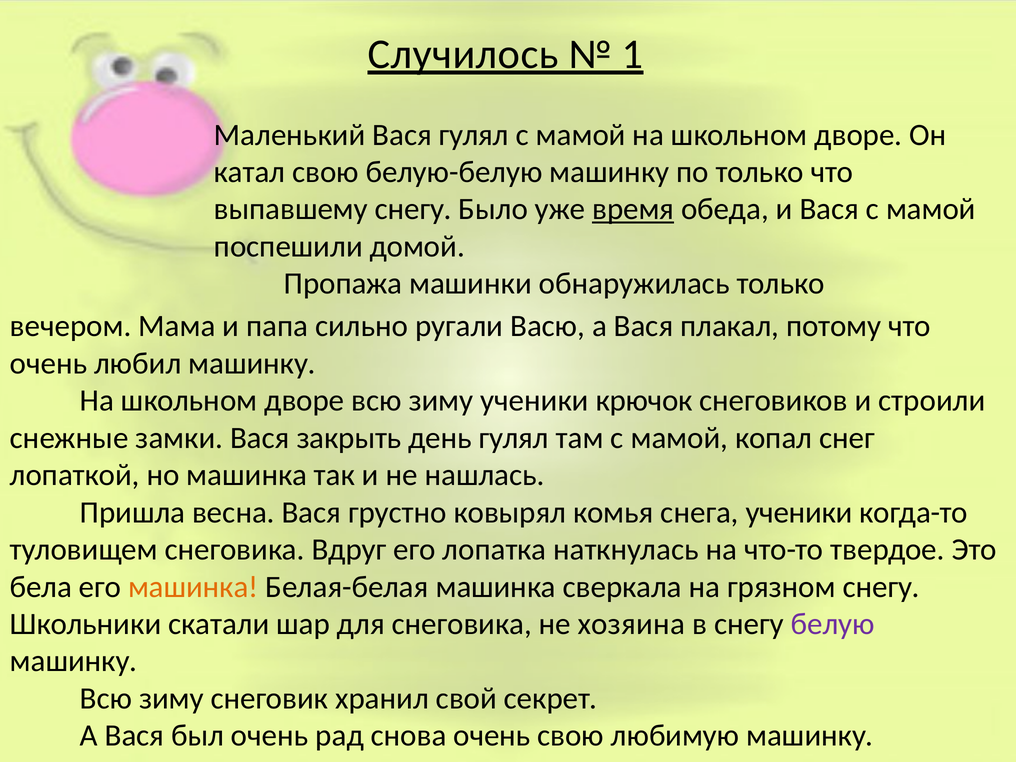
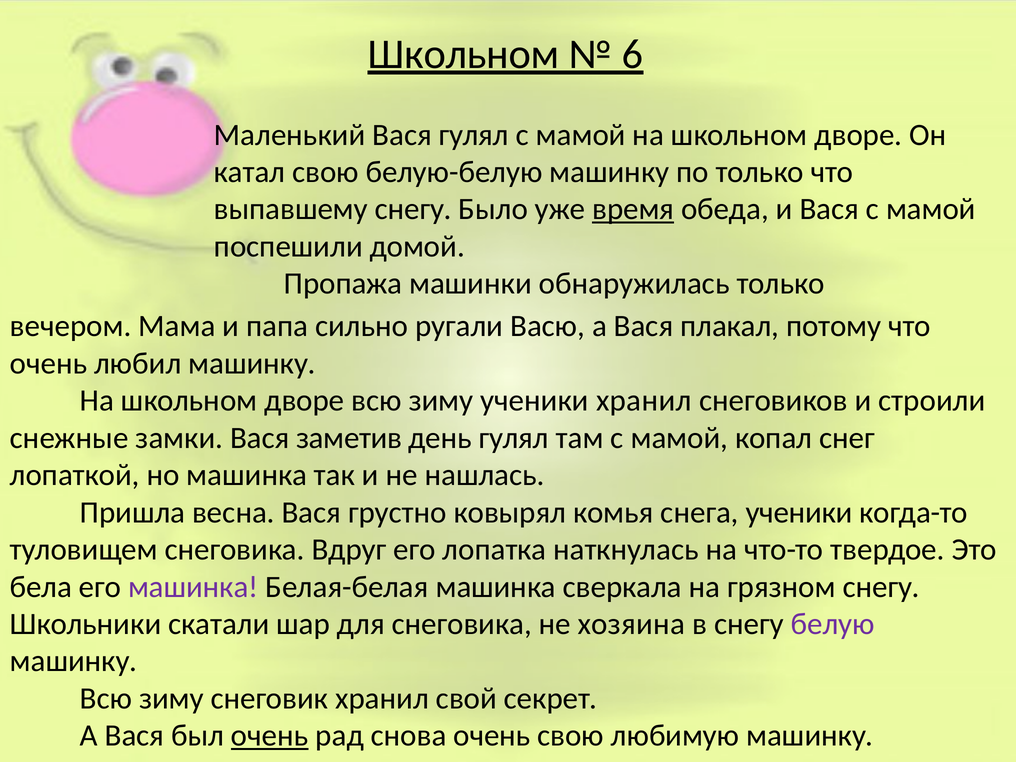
Случилось at (463, 54): Случилось -> Школьном
1: 1 -> 6
ученики крючок: крючок -> хранил
закрыть: закрыть -> заметив
машинка at (193, 587) colour: orange -> purple
очень at (270, 736) underline: none -> present
